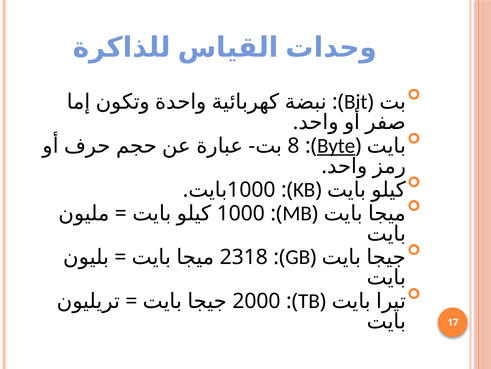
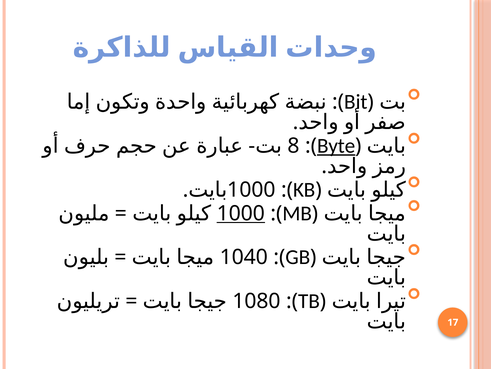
1000 at (241, 213) underline: none -> present
2318: 2318 -> 1040
2000: 2000 -> 1080
